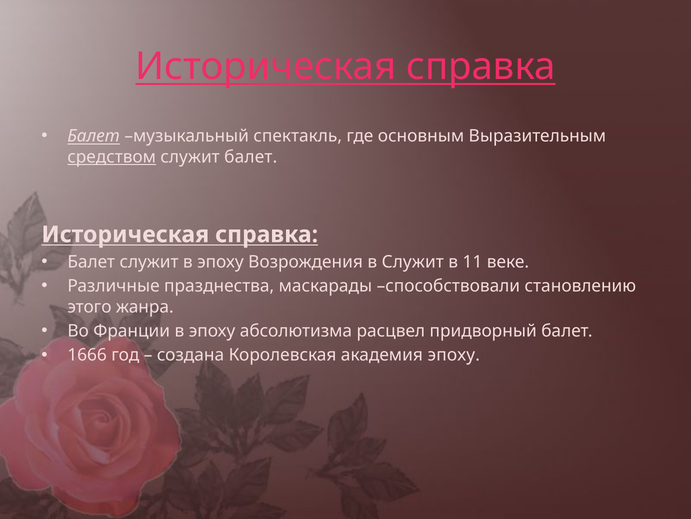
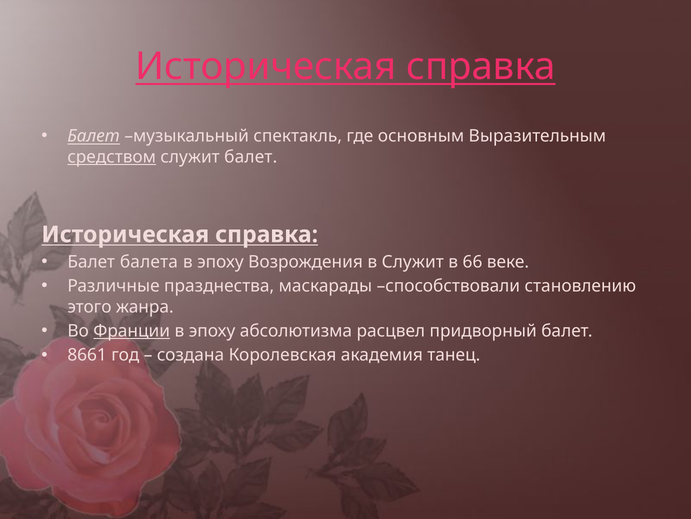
Балет служит: служит -> балета
11: 11 -> 66
Франции underline: none -> present
1666: 1666 -> 8661
академия эпоху: эпоху -> танец
